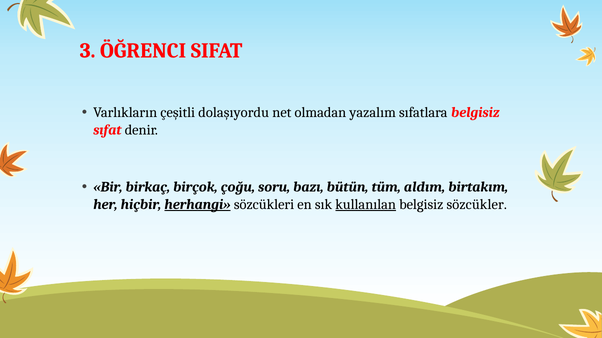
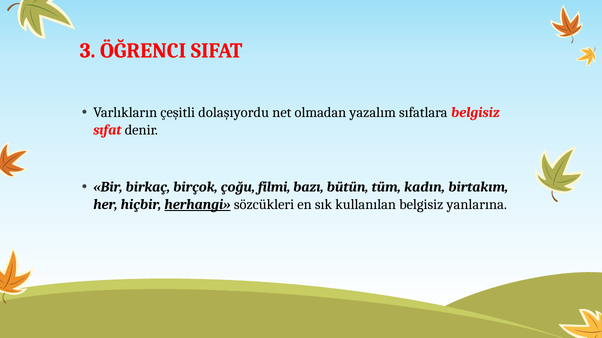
soru: soru -> filmi
aldım: aldım -> kadın
kullanılan underline: present -> none
sözcükler: sözcükler -> yanlarına
